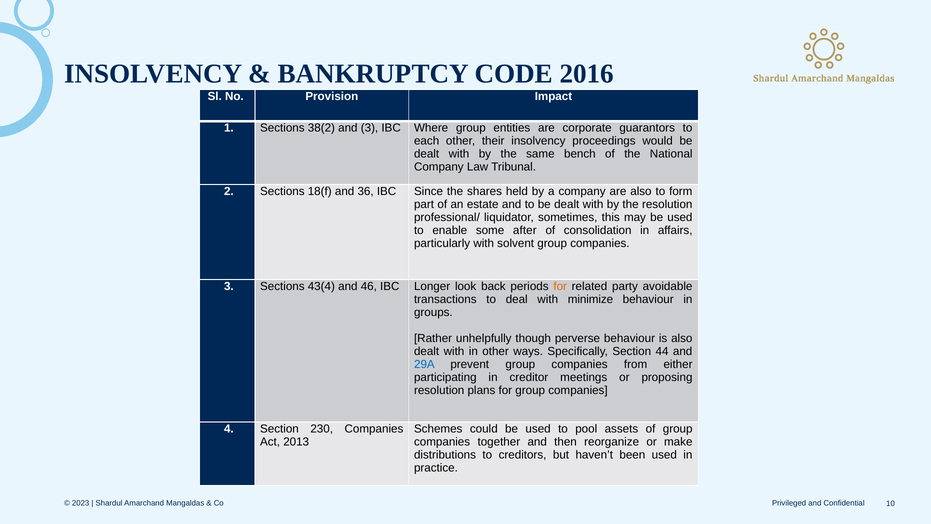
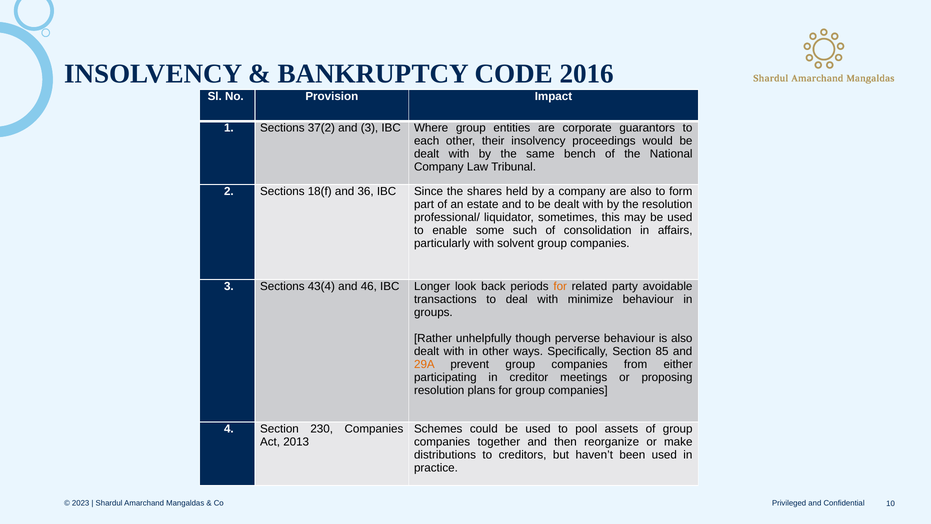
38(2: 38(2 -> 37(2
after: after -> such
44: 44 -> 85
29A colour: blue -> orange
